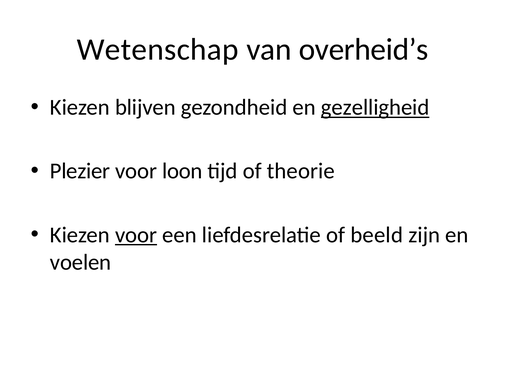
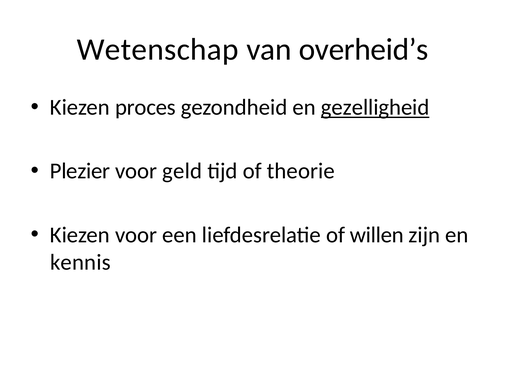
blijven: blijven -> proces
loon: loon -> geld
voor at (136, 235) underline: present -> none
beeld: beeld -> willen
voelen: voelen -> kennis
